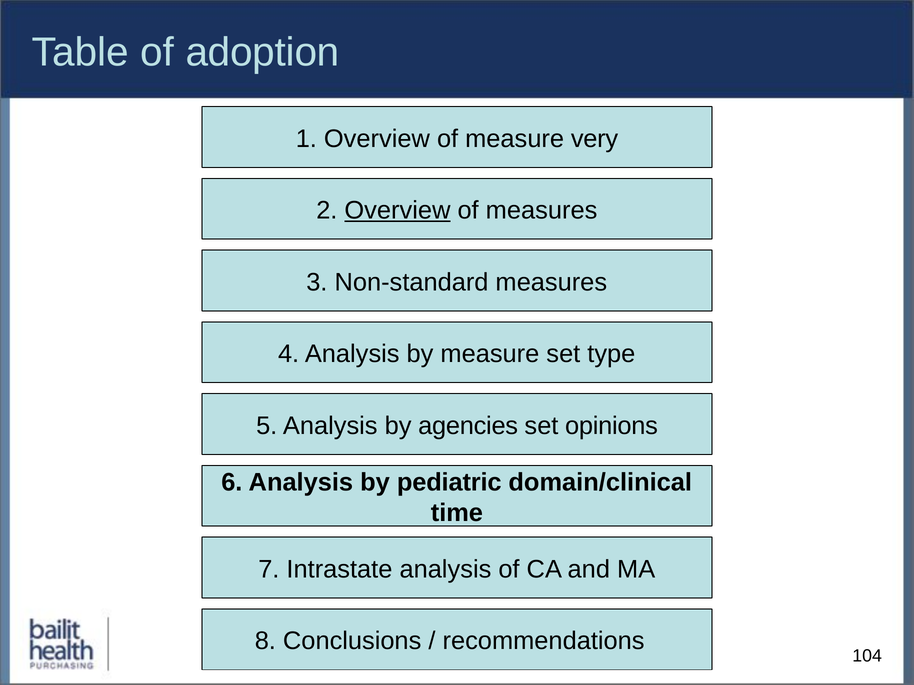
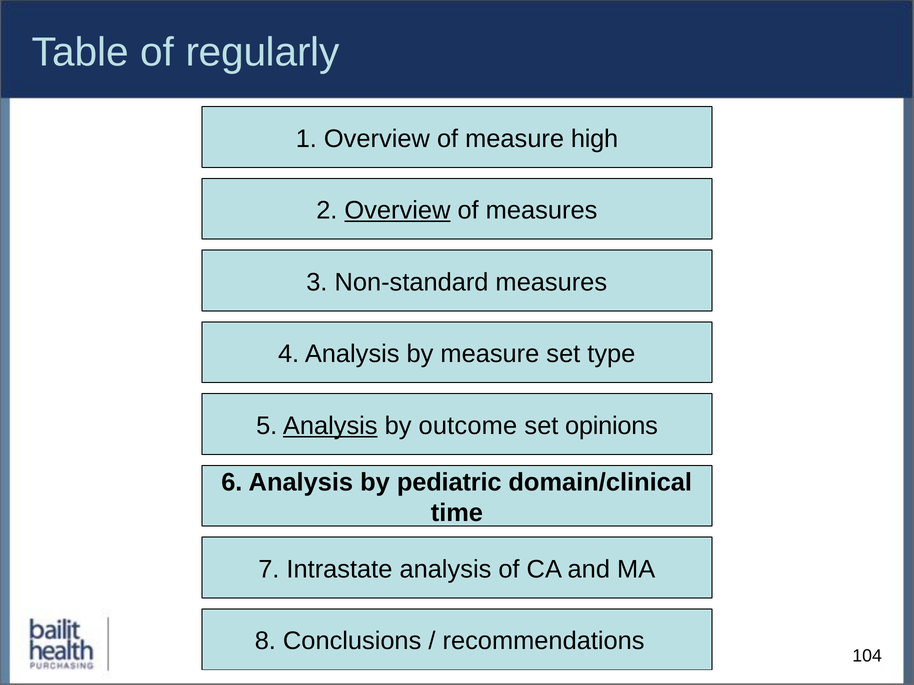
adoption: adoption -> regularly
very: very -> high
Analysis at (330, 426) underline: none -> present
agencies: agencies -> outcome
